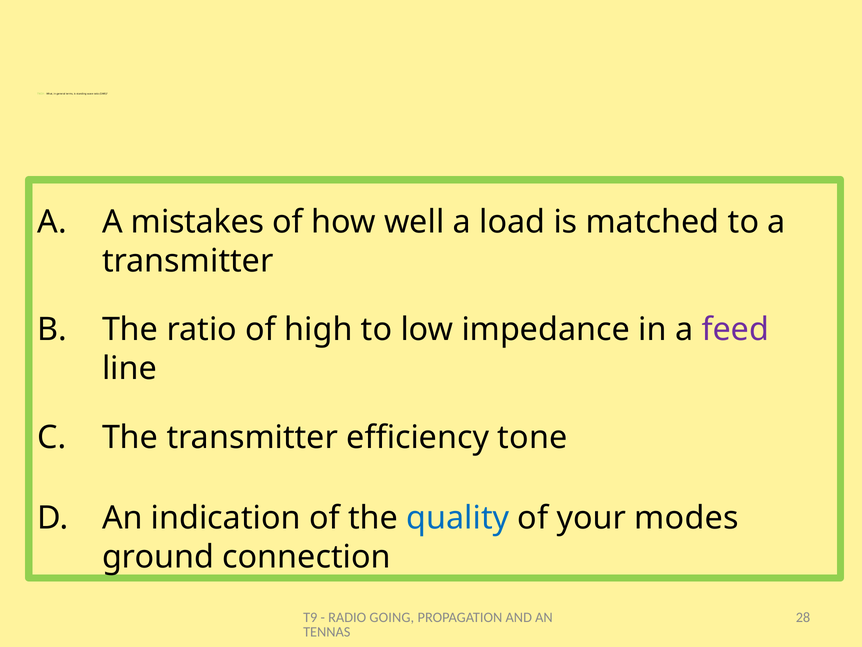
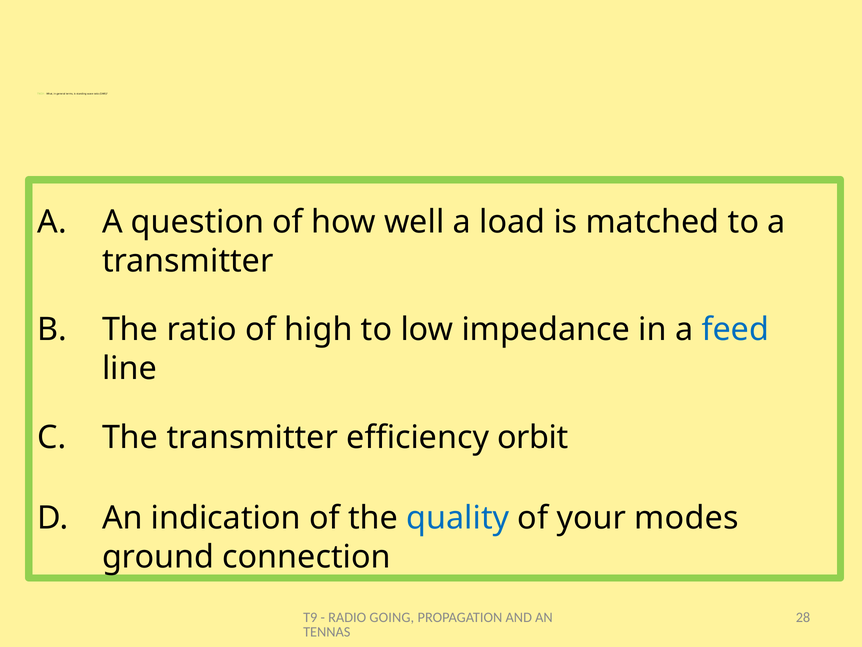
mistakes: mistakes -> question
feed colour: purple -> blue
tone: tone -> orbit
